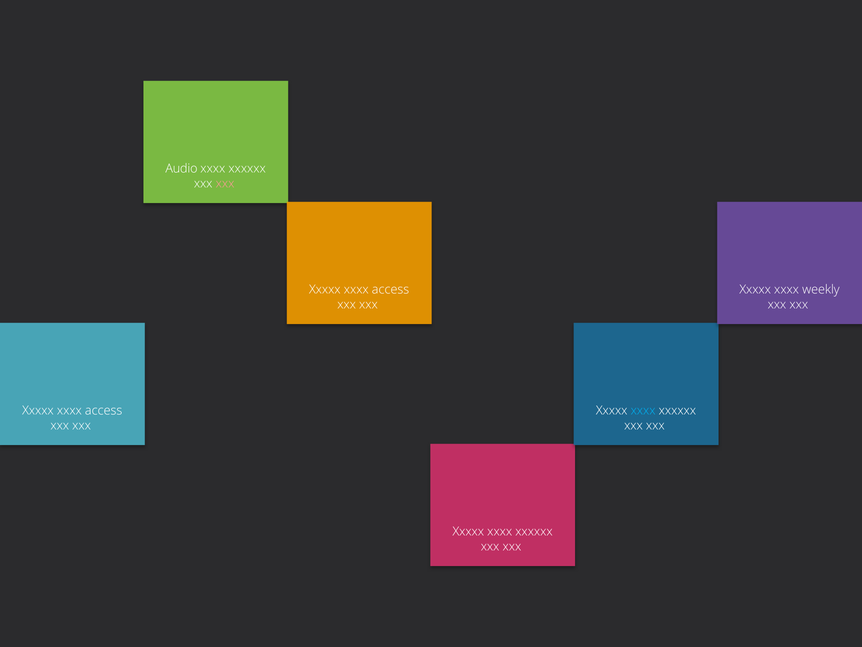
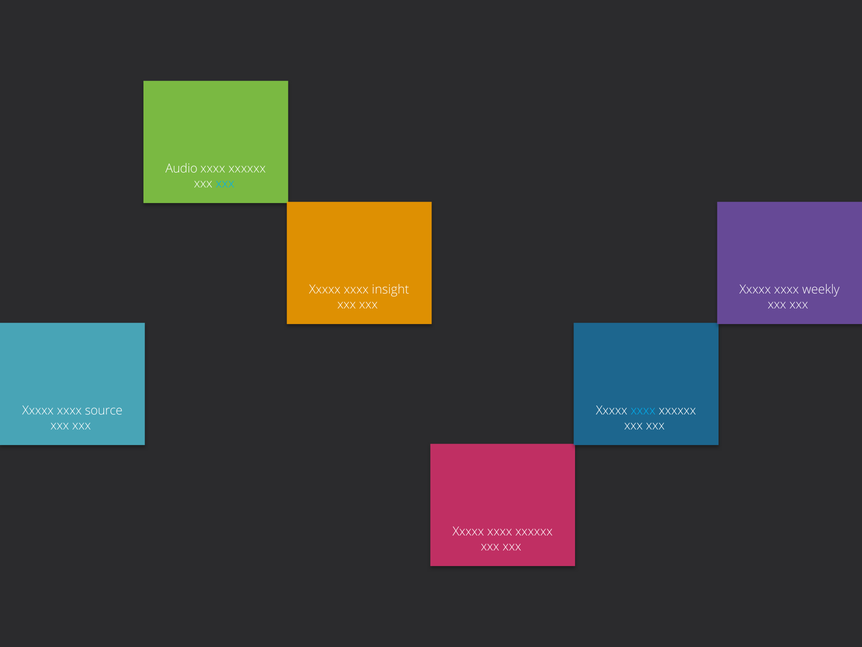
xxx at (225, 183) colour: pink -> light blue
access at (391, 289): access -> insight
access at (104, 410): access -> source
